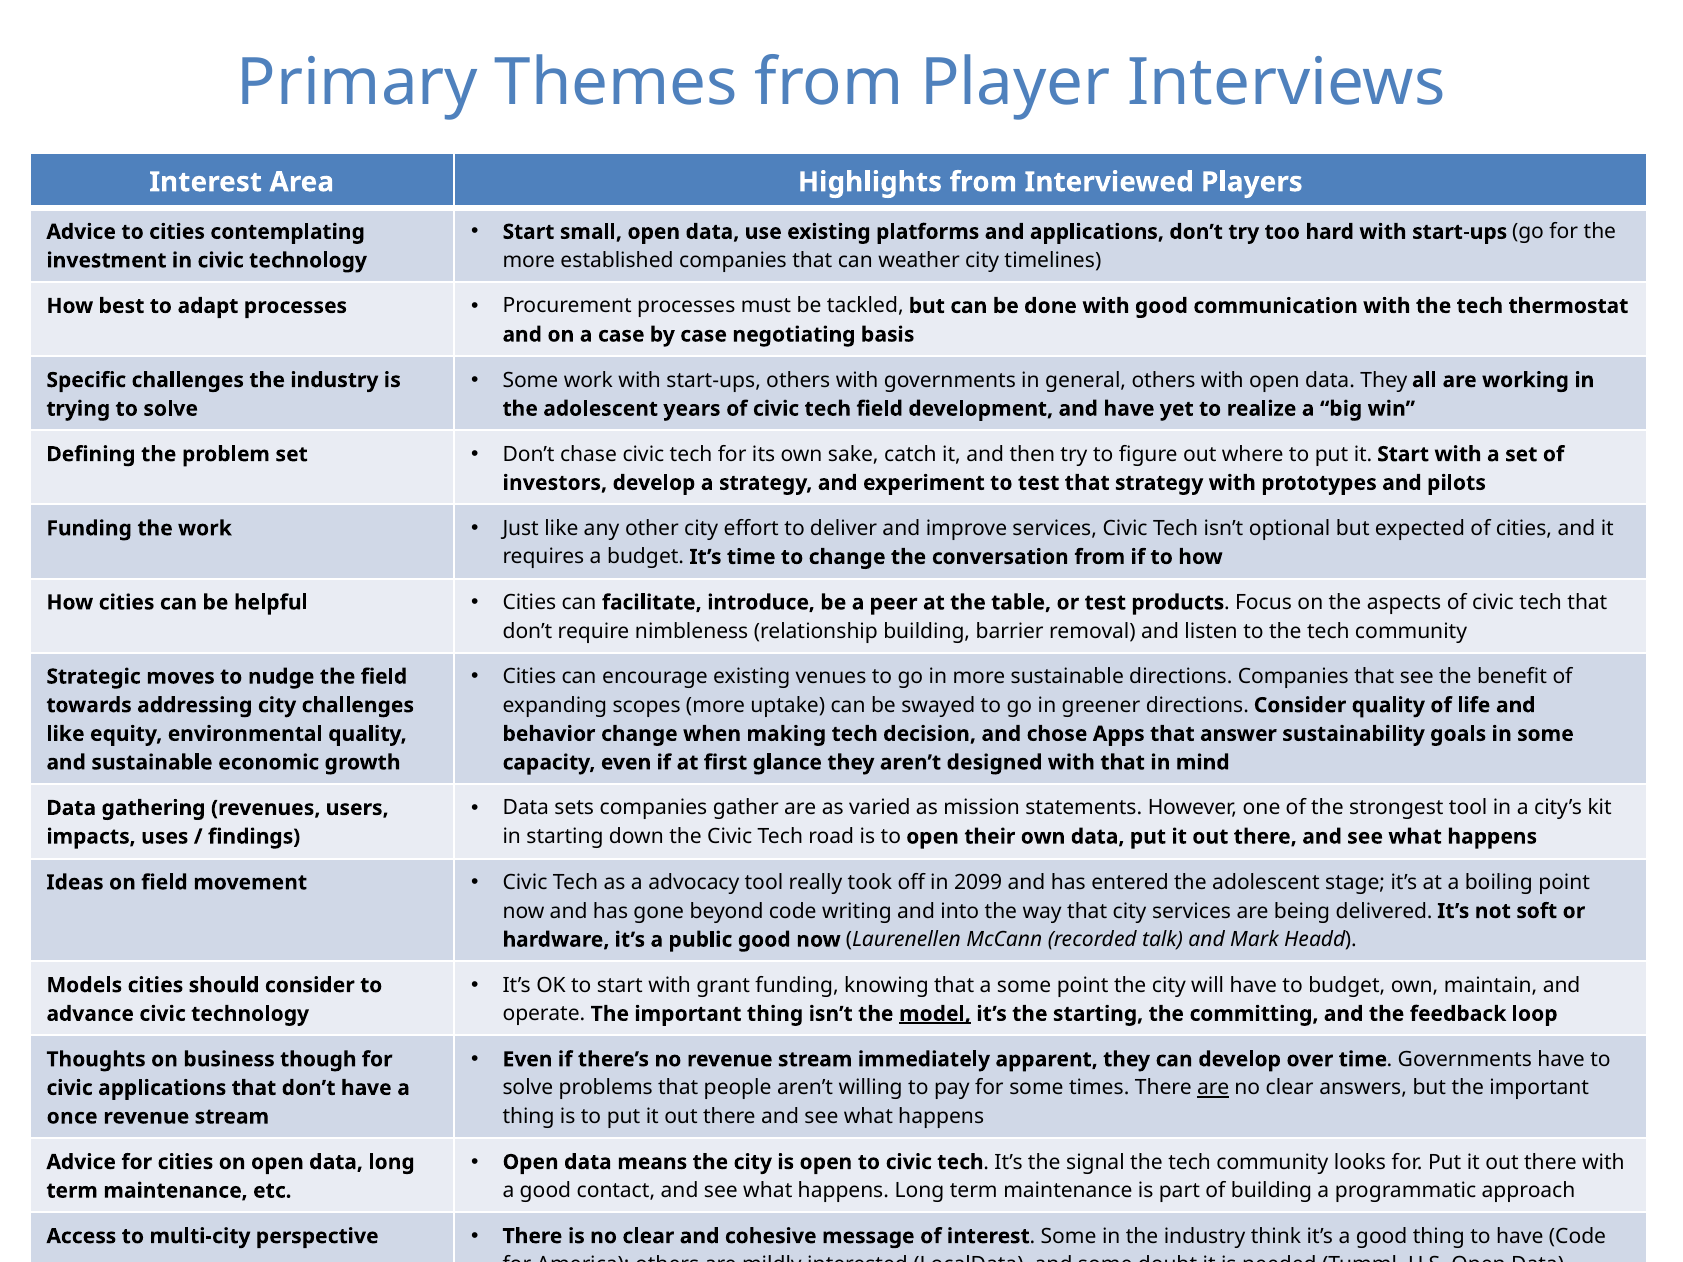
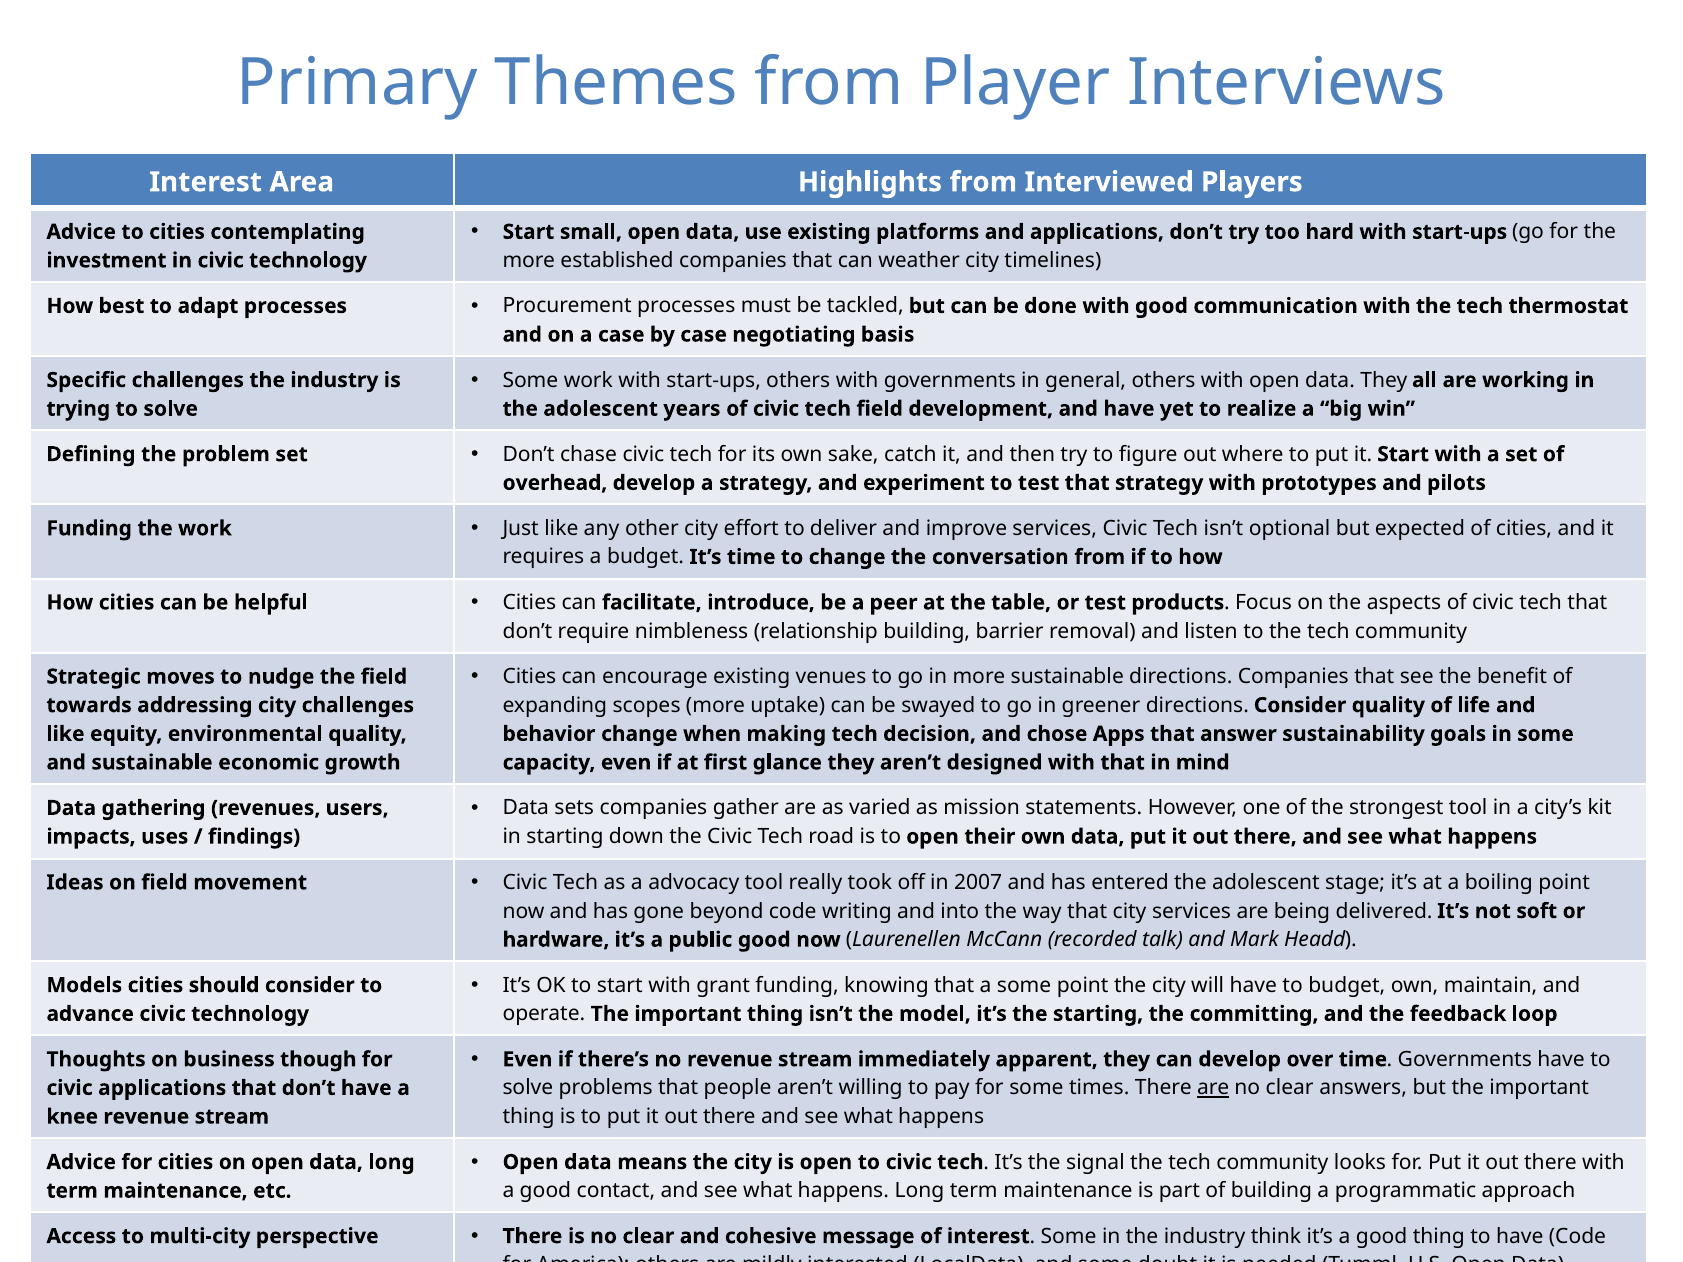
investors: investors -> overhead
2099: 2099 -> 2007
model underline: present -> none
once: once -> knee
